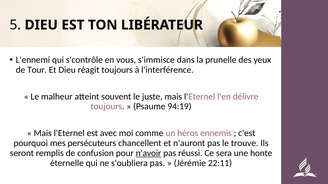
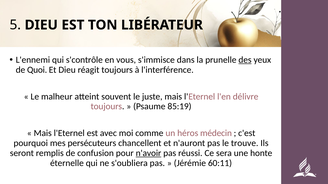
des underline: none -> present
Tour: Tour -> Quoi
94:19: 94:19 -> 85:19
ennemis: ennemis -> médecin
22:11: 22:11 -> 60:11
